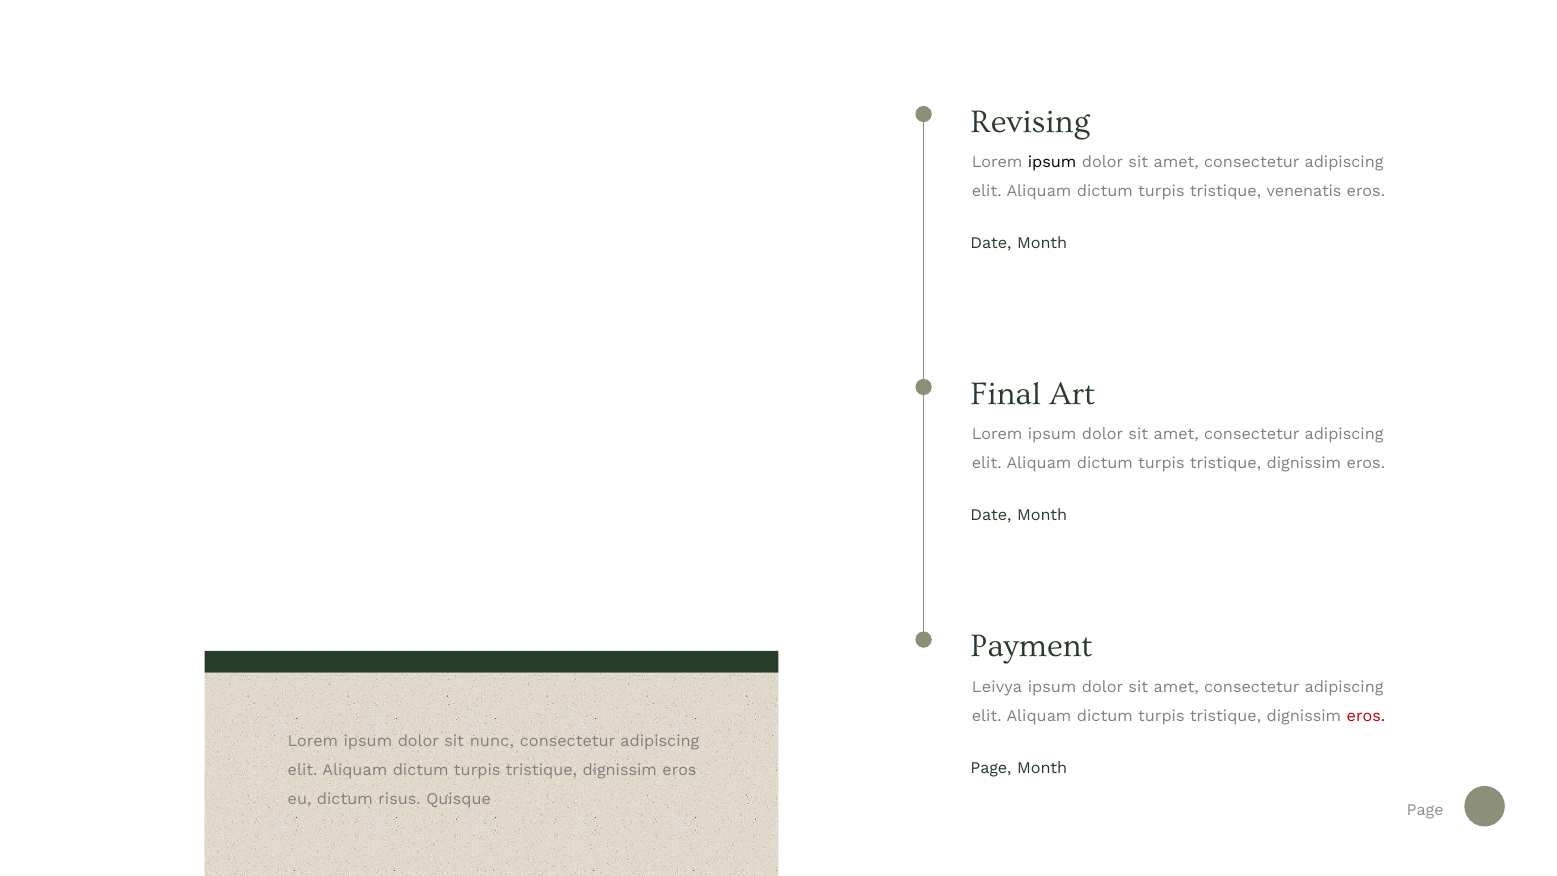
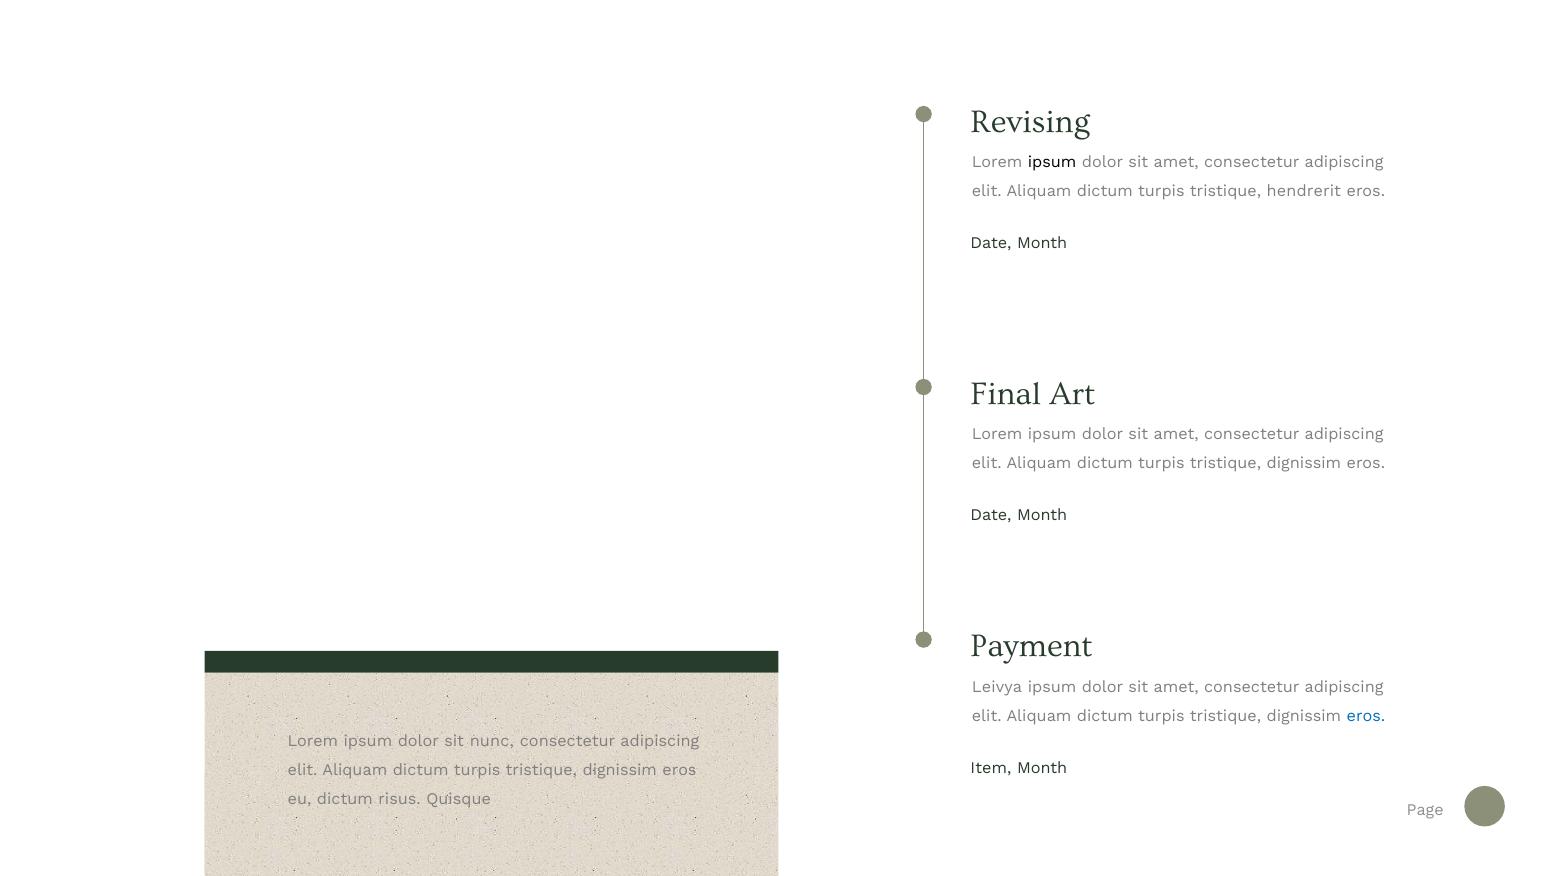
venenatis: venenatis -> hendrerit
eros at (1366, 716) colour: red -> blue
Page at (991, 768): Page -> Item
